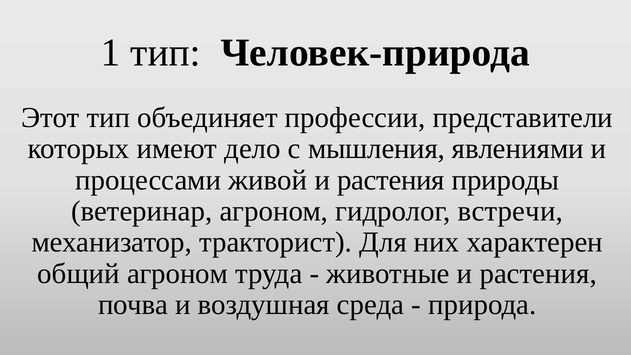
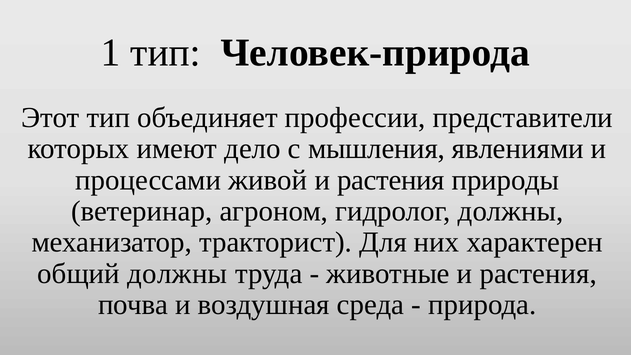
гидролог встречи: встречи -> должны
общий агроном: агроном -> должны
